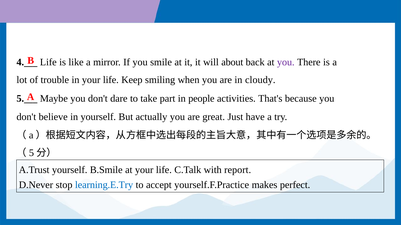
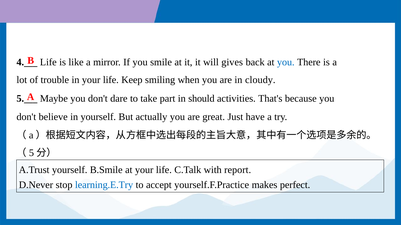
about: about -> gives
you at (286, 62) colour: purple -> blue
people: people -> should
